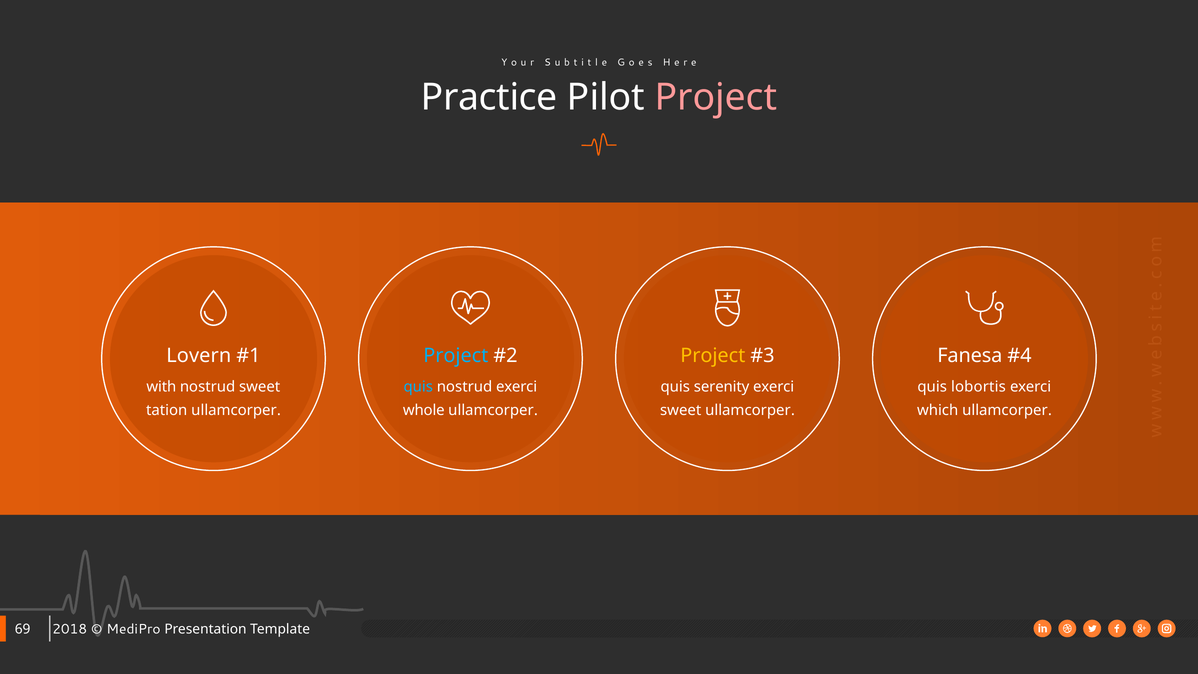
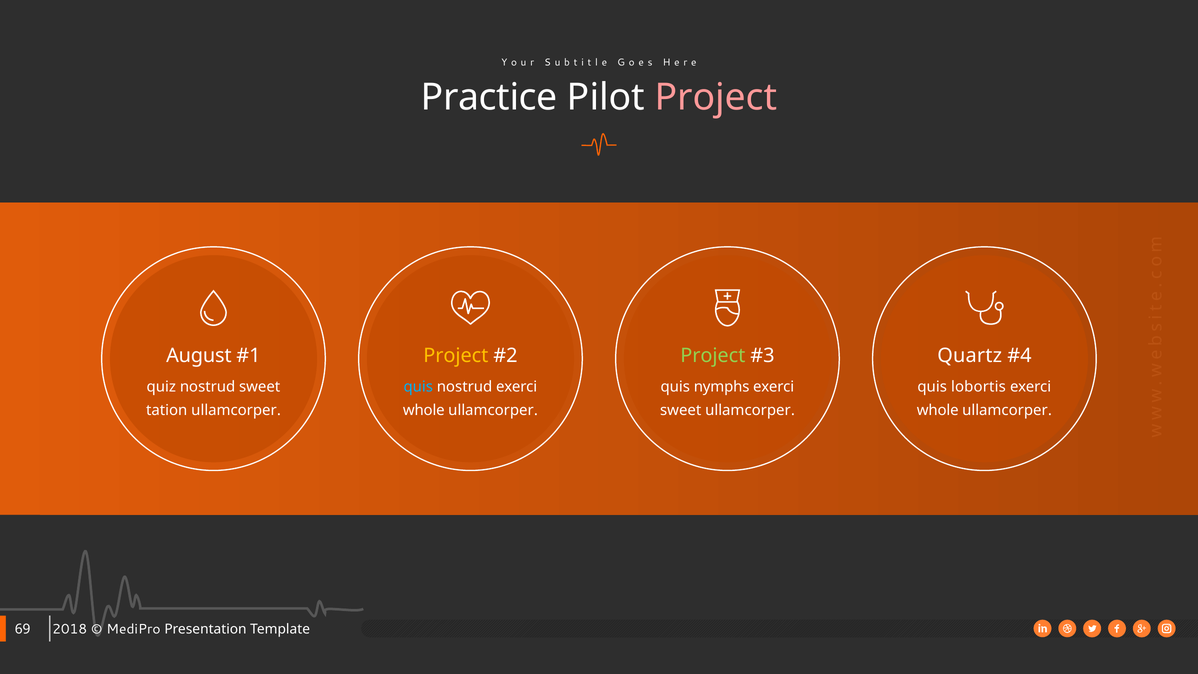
Lovern: Lovern -> August
Project at (456, 356) colour: light blue -> yellow
Project at (713, 356) colour: yellow -> light green
Fanesa: Fanesa -> Quartz
with: with -> quiz
serenity: serenity -> nymphs
which at (938, 410): which -> whole
